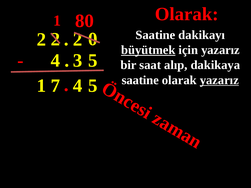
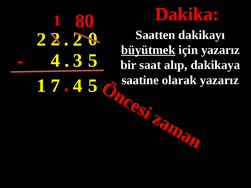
Olarak at (187, 14): Olarak -> Dakika
Saatine at (155, 35): Saatine -> Saatten
yazarız at (219, 80) underline: present -> none
